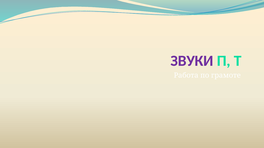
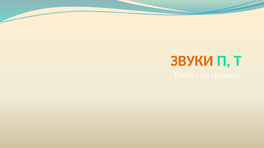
ЗВУКИ colour: purple -> orange
